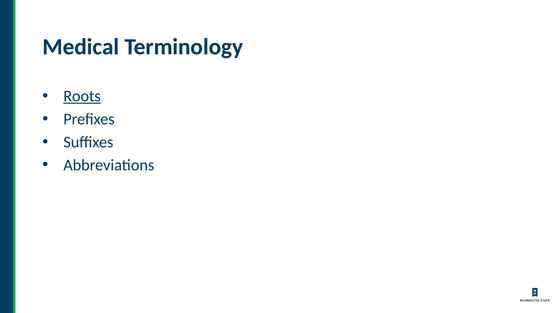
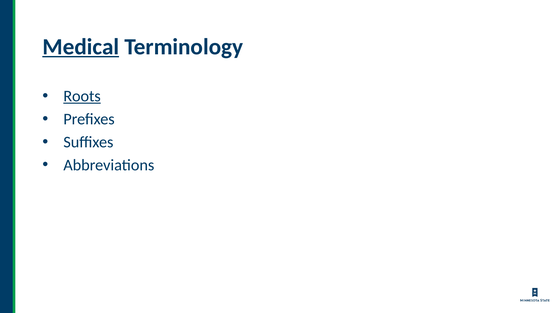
Medical underline: none -> present
